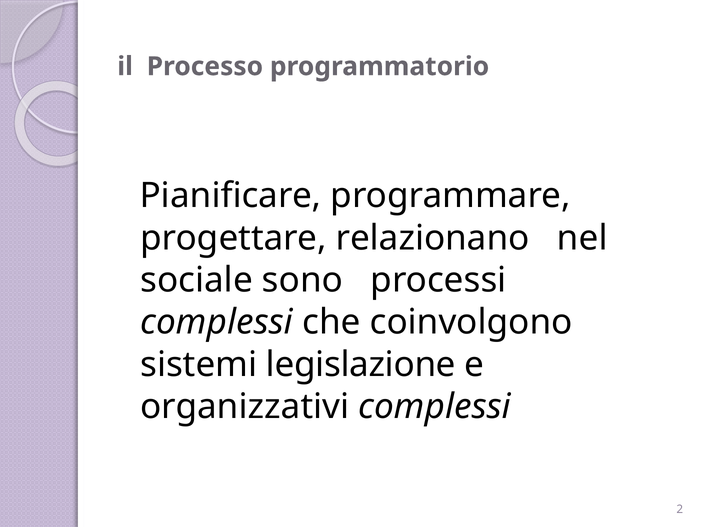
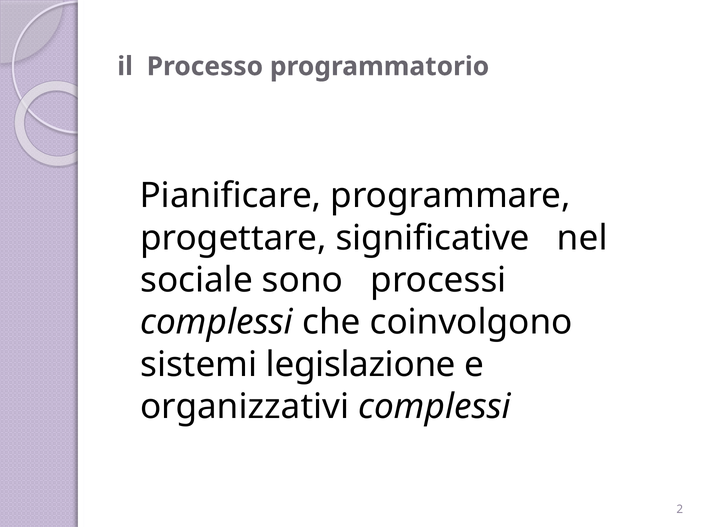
relazionano: relazionano -> significative
